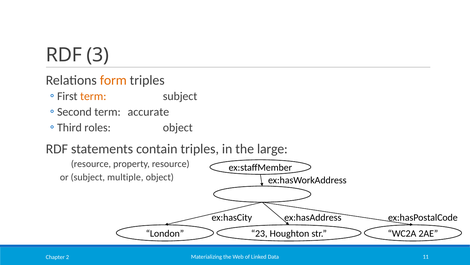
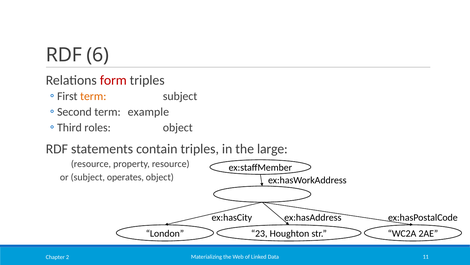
3: 3 -> 6
form colour: orange -> red
accurate: accurate -> example
multiple: multiple -> operates
